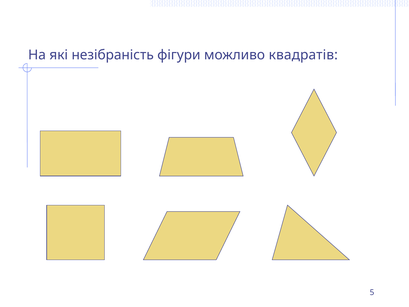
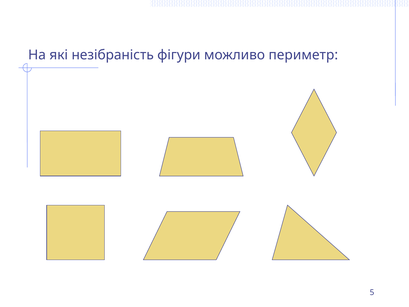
квадратів: квадратів -> периметр
